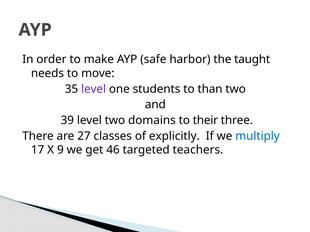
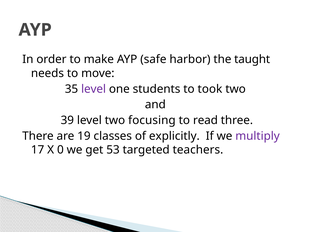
than: than -> took
domains: domains -> focusing
their: their -> read
27: 27 -> 19
multiply colour: blue -> purple
9: 9 -> 0
46: 46 -> 53
